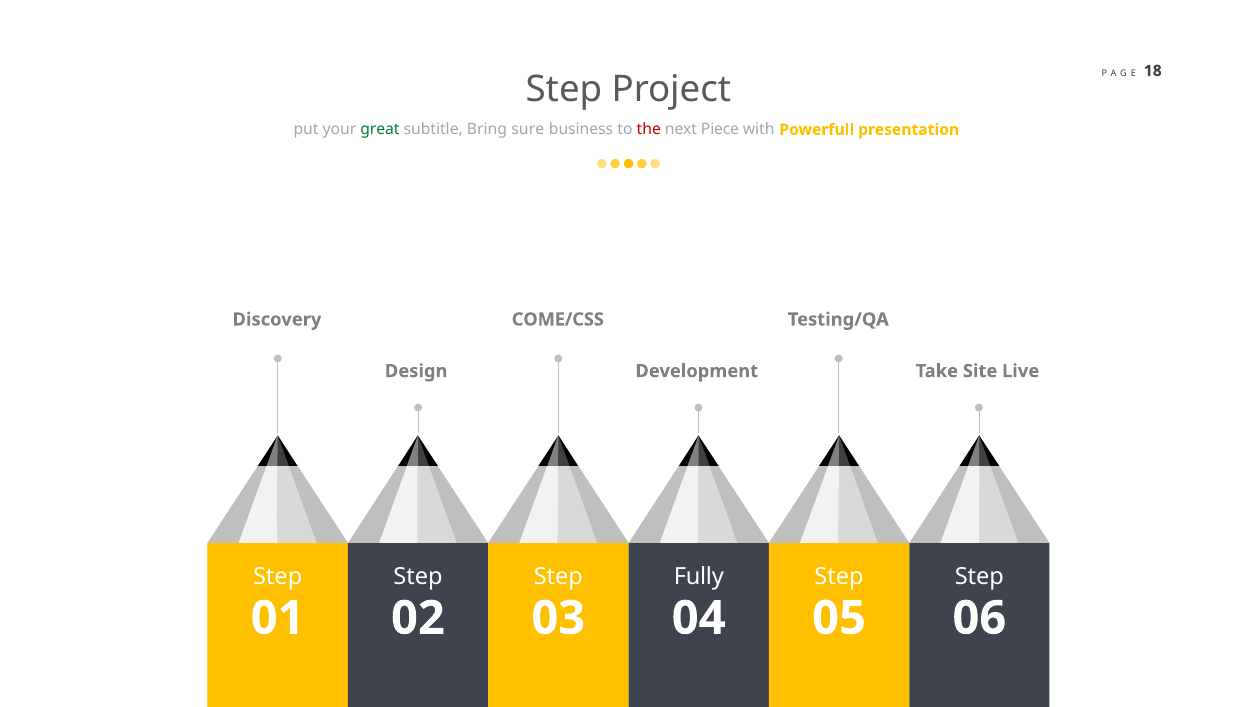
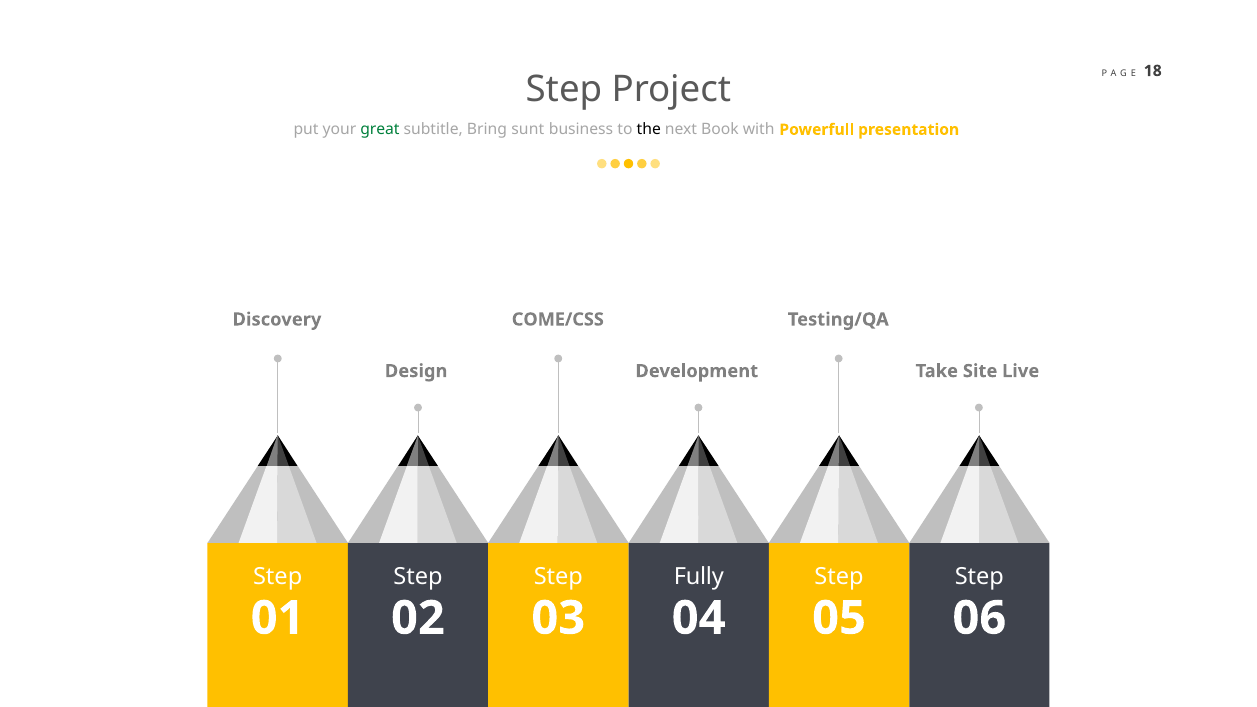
sure: sure -> sunt
the colour: red -> black
Piece: Piece -> Book
